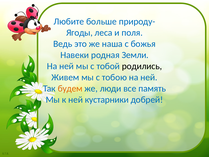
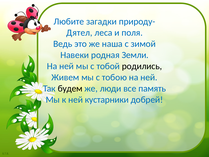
больше: больше -> загадки
Ягоды: Ягоды -> Дятел
божья: божья -> зимой
будем colour: orange -> black
